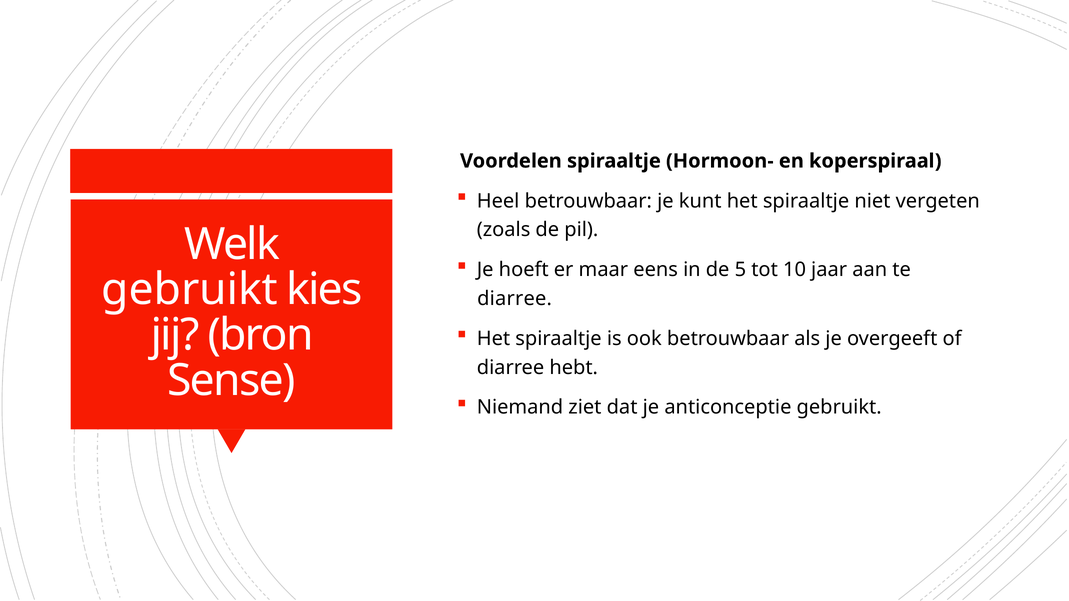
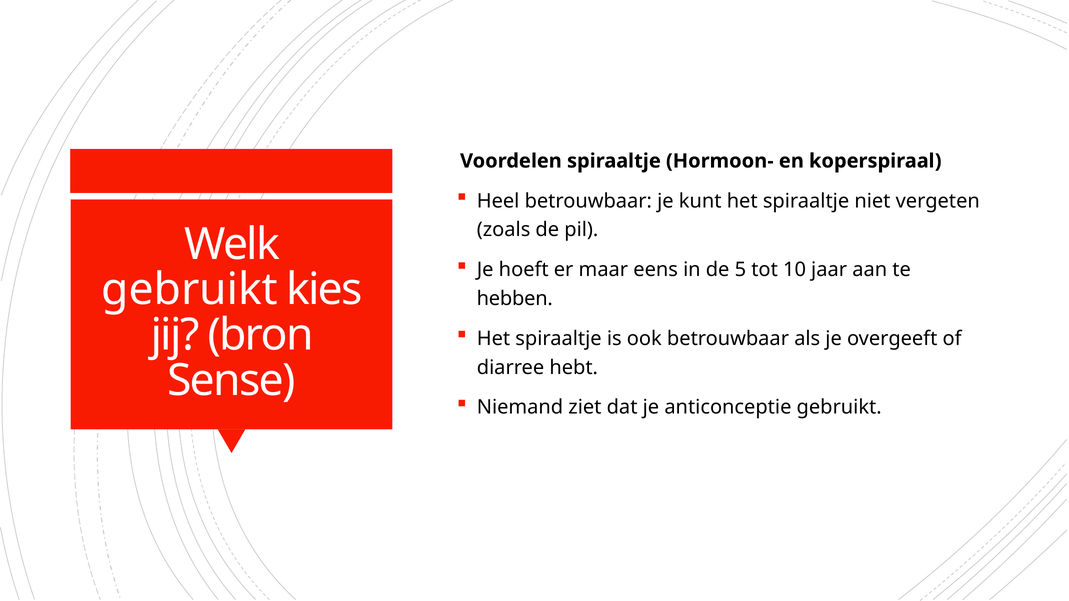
diarree at (515, 299): diarree -> hebben
